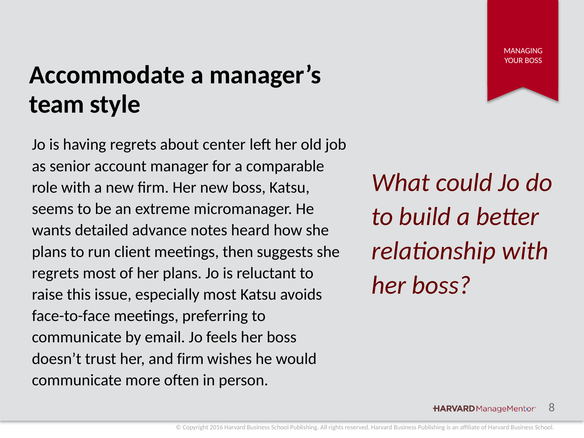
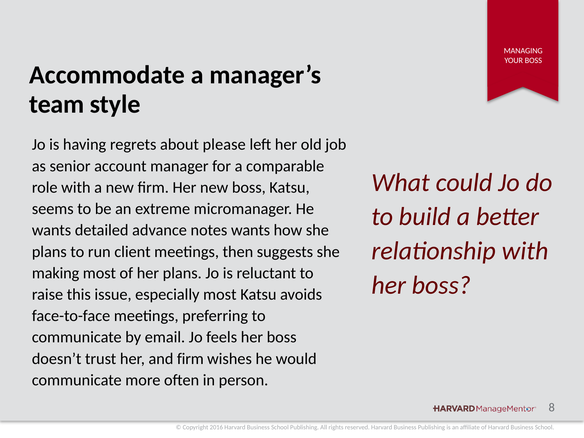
center: center -> please
notes heard: heard -> wants
regrets at (55, 273): regrets -> making
